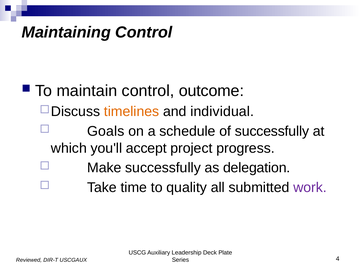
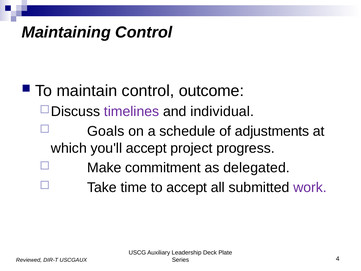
timelines colour: orange -> purple
of successfully: successfully -> adjustments
Make successfully: successfully -> commitment
delegation: delegation -> delegated
to quality: quality -> accept
